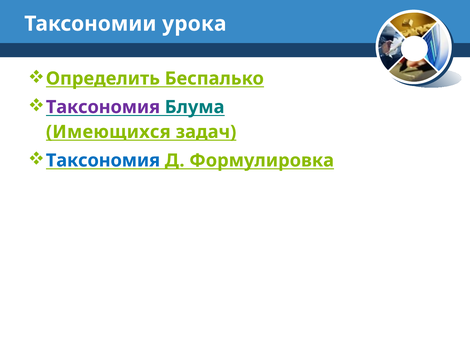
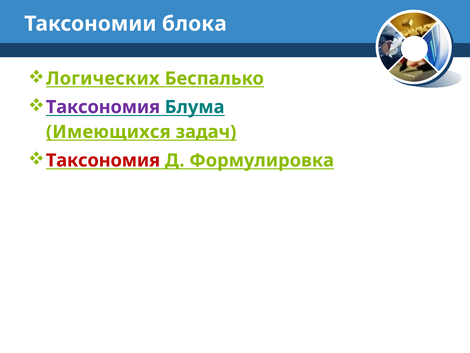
урока: урока -> блока
Определить: Определить -> Логических
Таксономия at (103, 160) colour: blue -> red
